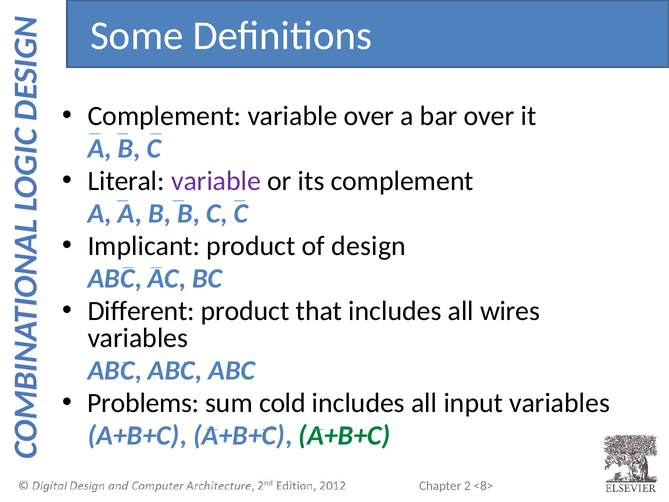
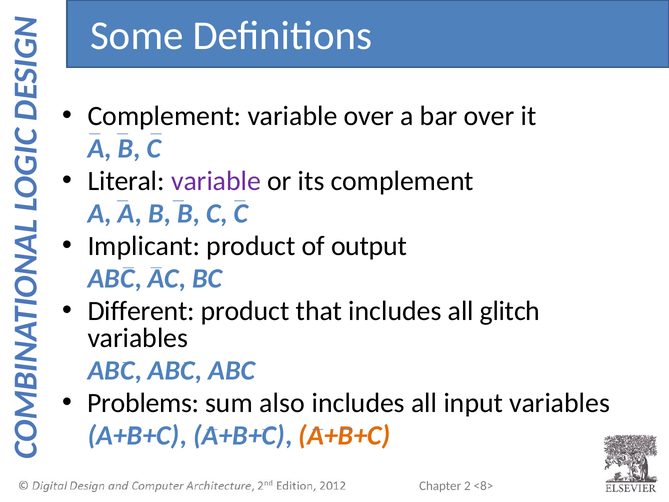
design: design -> output
wires: wires -> glitch
cold: cold -> also
A+B+C at (344, 435) colour: green -> orange
